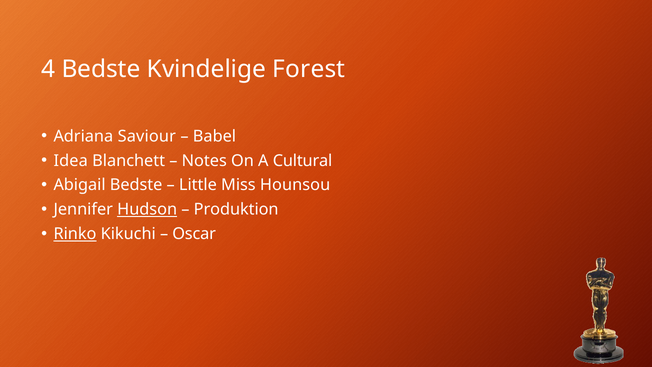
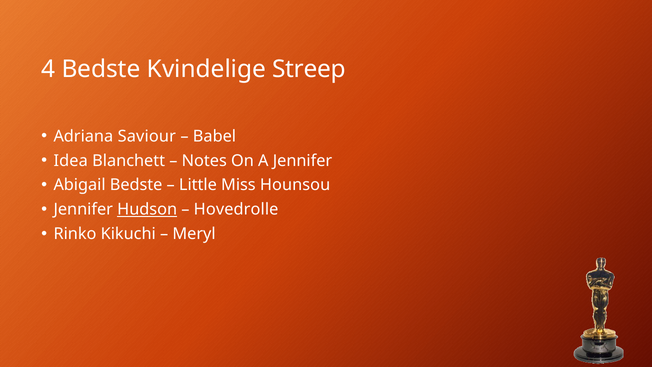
Forest: Forest -> Streep
A Cultural: Cultural -> Jennifer
Produktion: Produktion -> Hovedrolle
Rinko underline: present -> none
Oscar: Oscar -> Meryl
